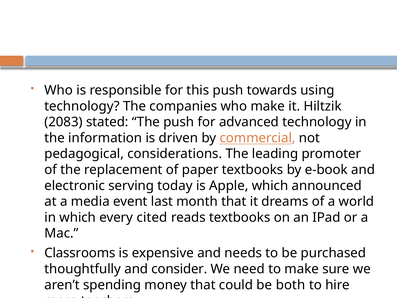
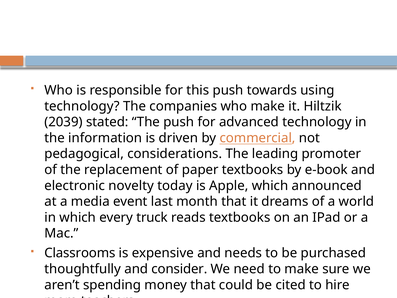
2083: 2083 -> 2039
serving: serving -> novelty
cited: cited -> truck
both: both -> cited
